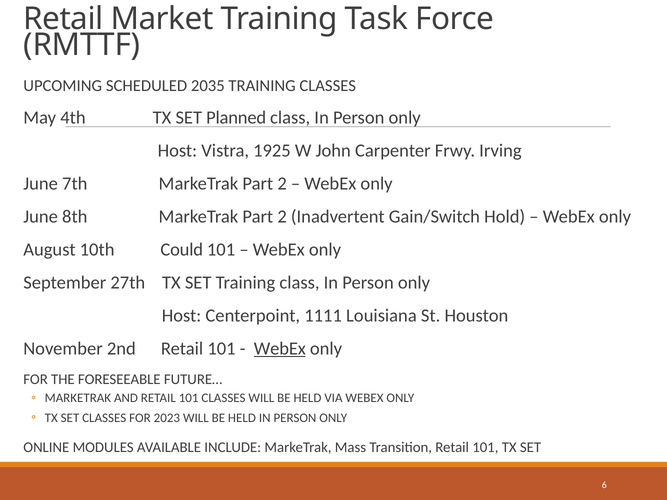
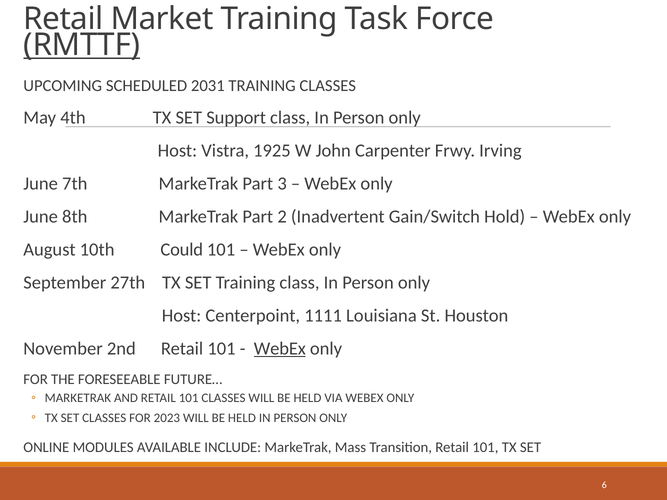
RMTTF underline: none -> present
2035: 2035 -> 2031
Planned: Planned -> Support
7th MarkeTrak Part 2: 2 -> 3
